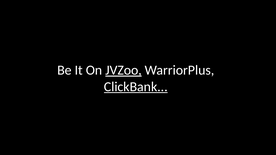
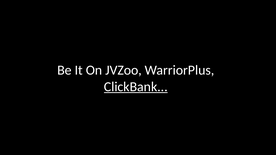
JVZoo underline: present -> none
